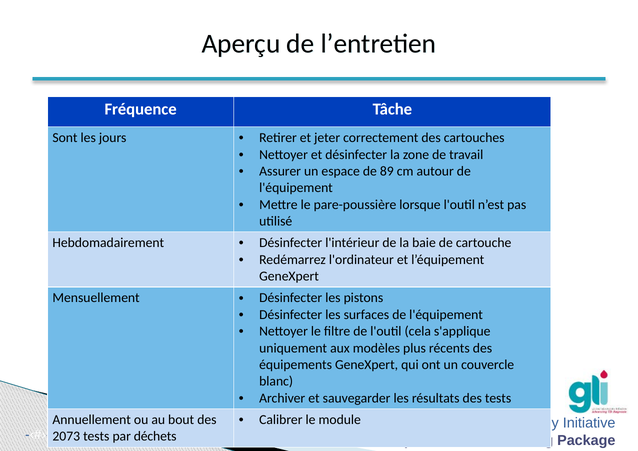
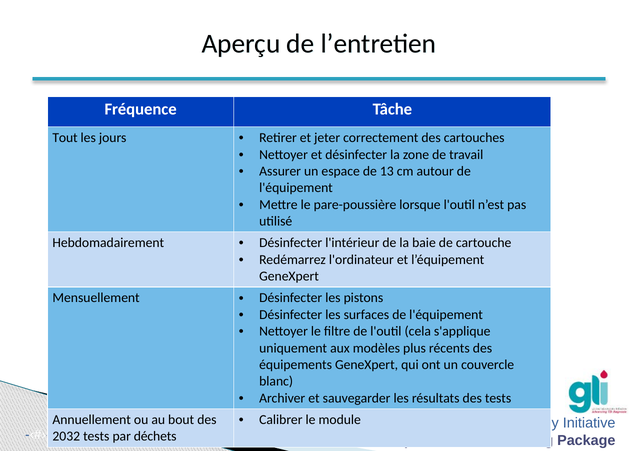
Sont: Sont -> Tout
89: 89 -> 13
2073: 2073 -> 2032
